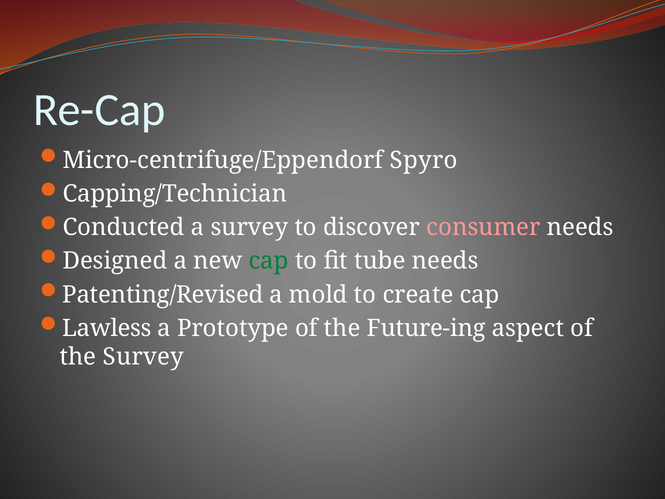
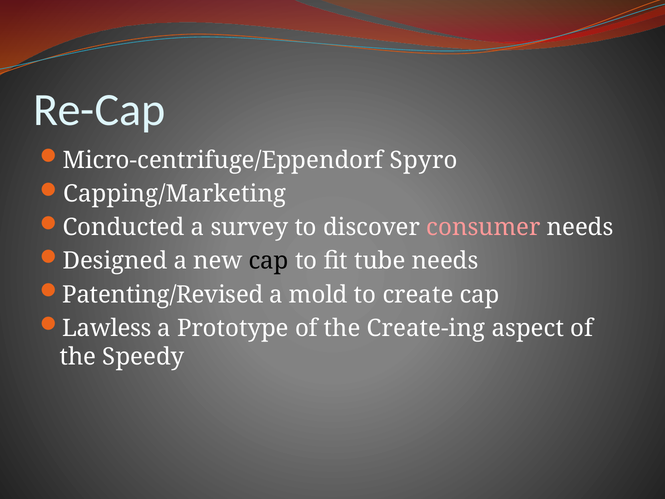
Capping/Technician: Capping/Technician -> Capping/Marketing
cap at (269, 261) colour: green -> black
Future-ing: Future-ing -> Create-ing
the Survey: Survey -> Speedy
